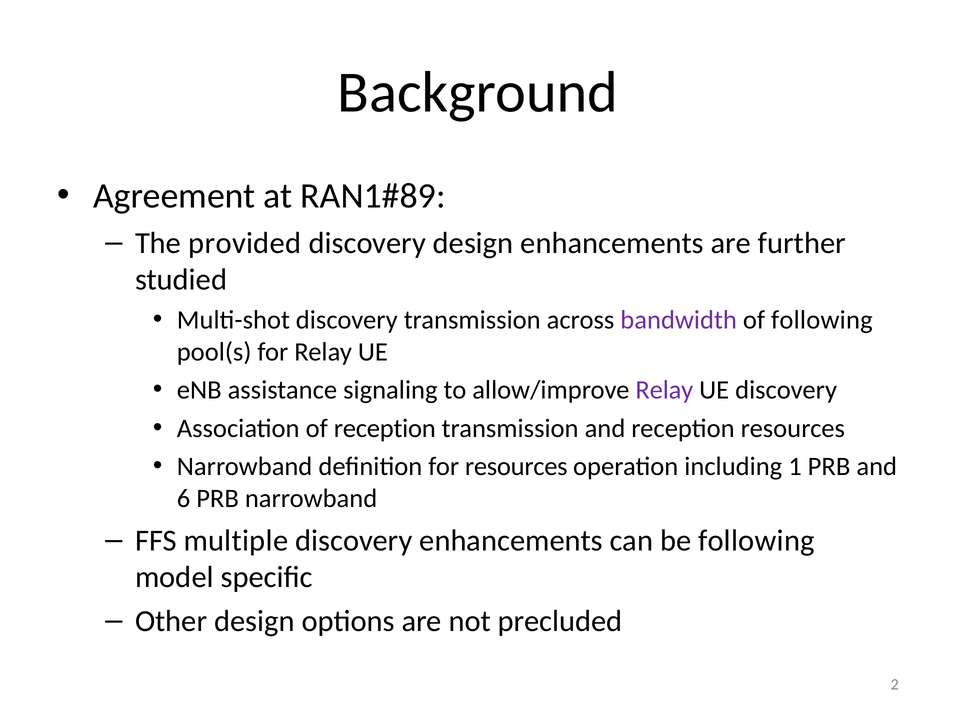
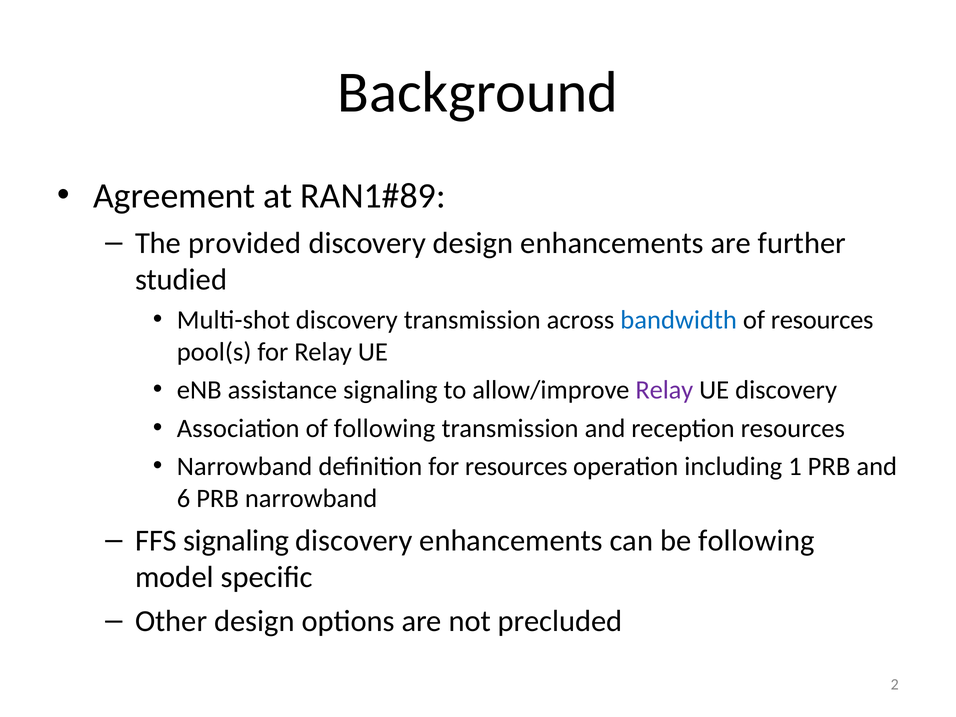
bandwidth colour: purple -> blue
of following: following -> resources
of reception: reception -> following
FFS multiple: multiple -> signaling
